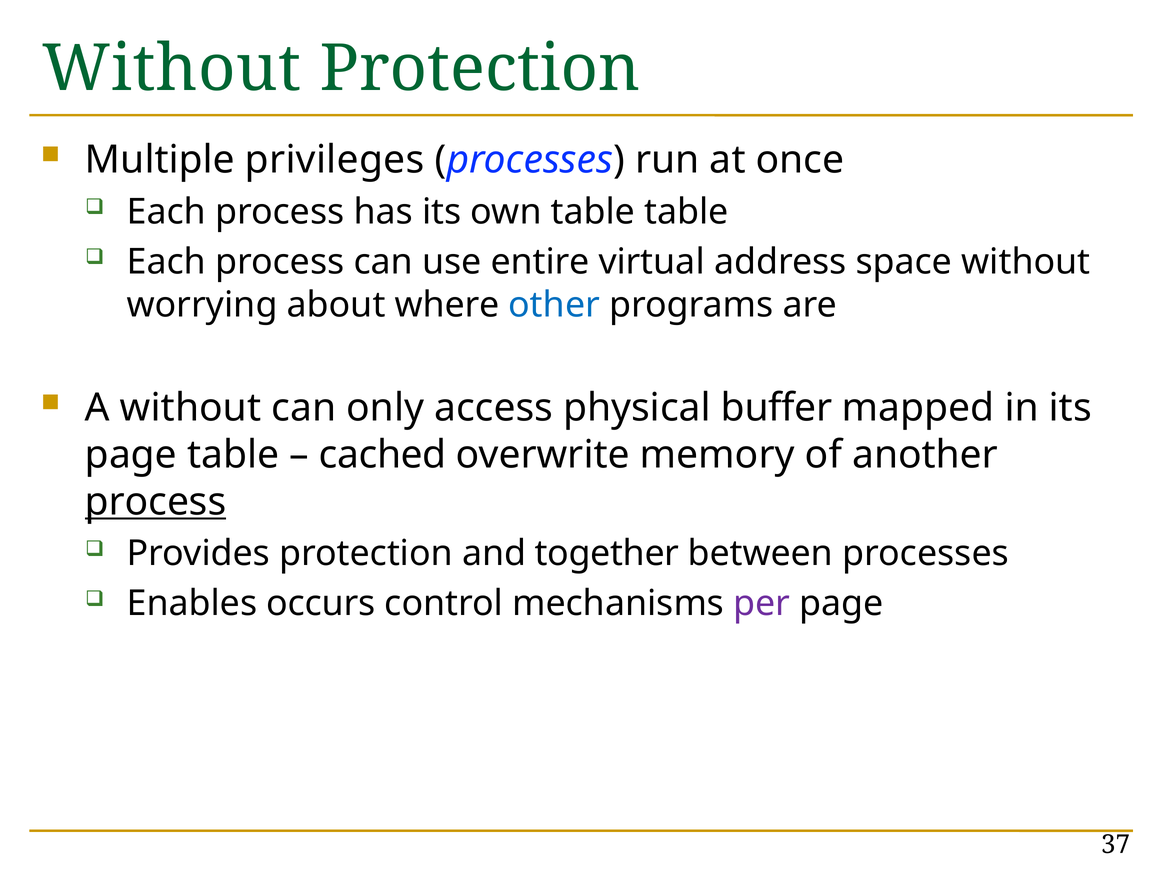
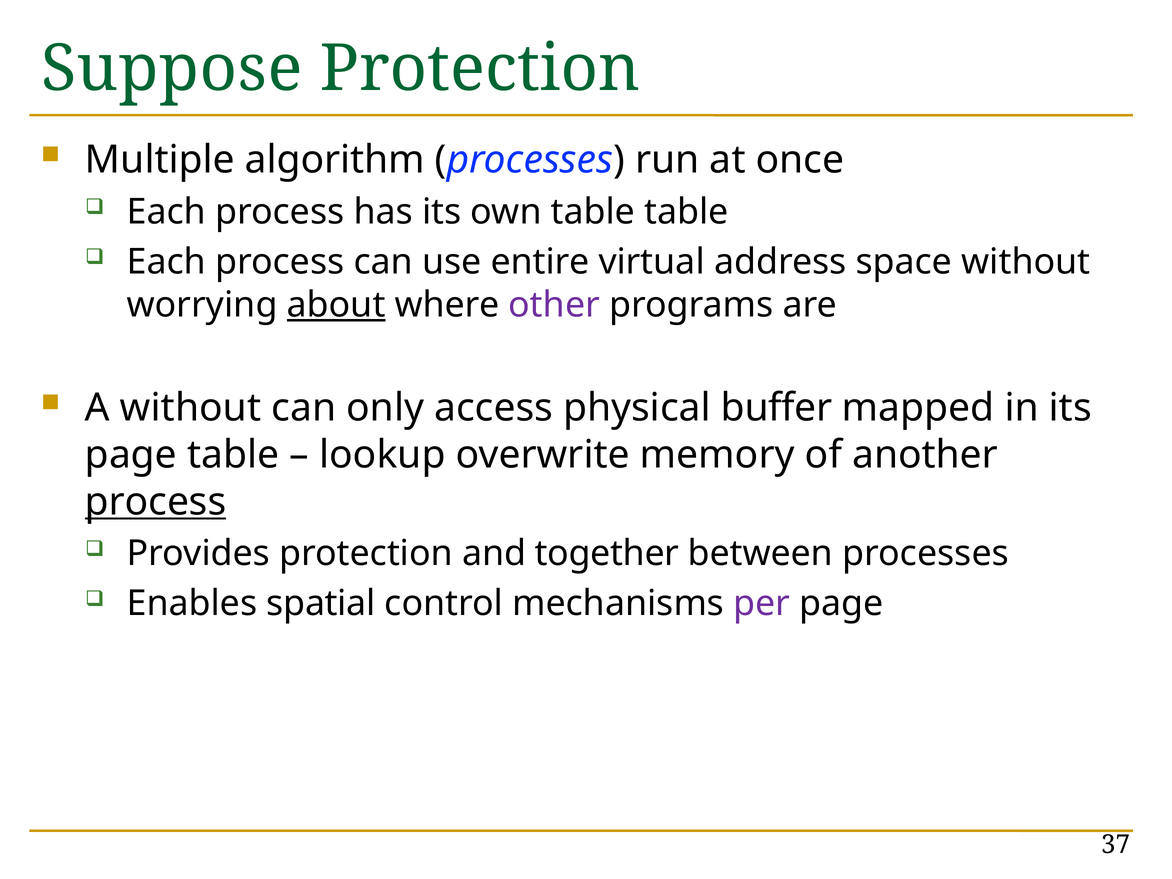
Without at (172, 69): Without -> Suppose
privileges: privileges -> algorithm
about underline: none -> present
other colour: blue -> purple
cached: cached -> lookup
occurs: occurs -> spatial
